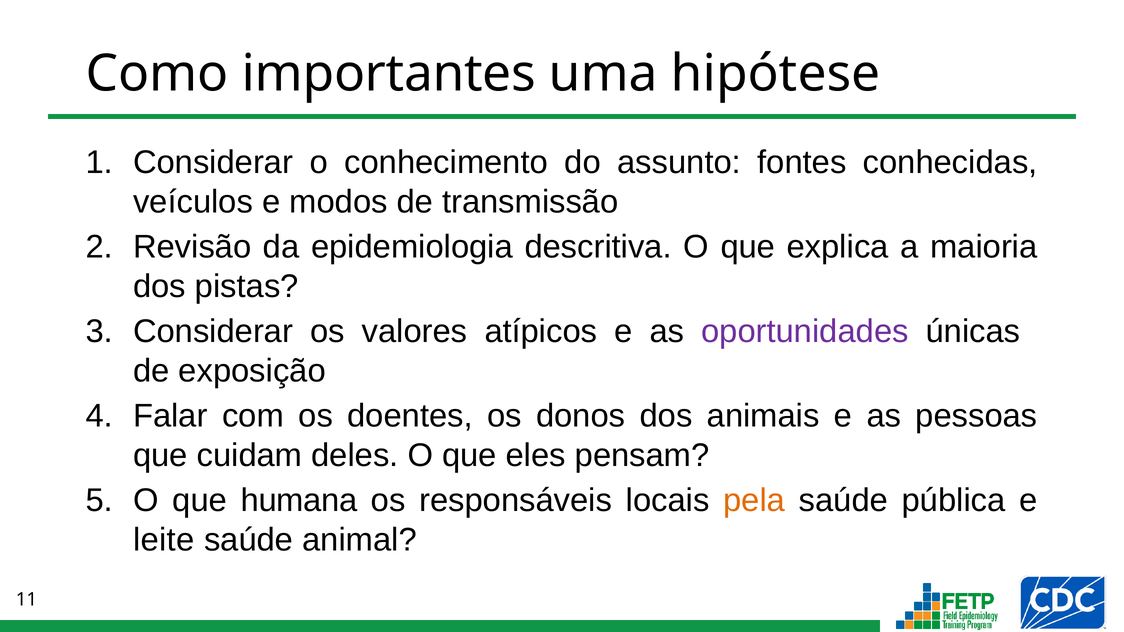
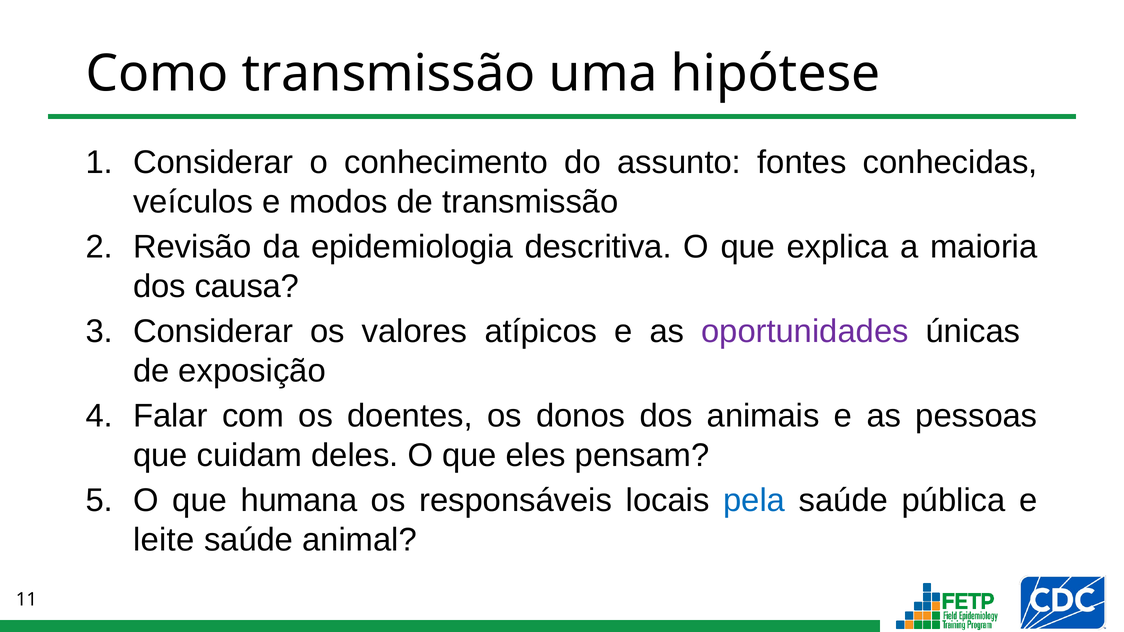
Como importantes: importantes -> transmissão
pistas: pistas -> causa
pela colour: orange -> blue
